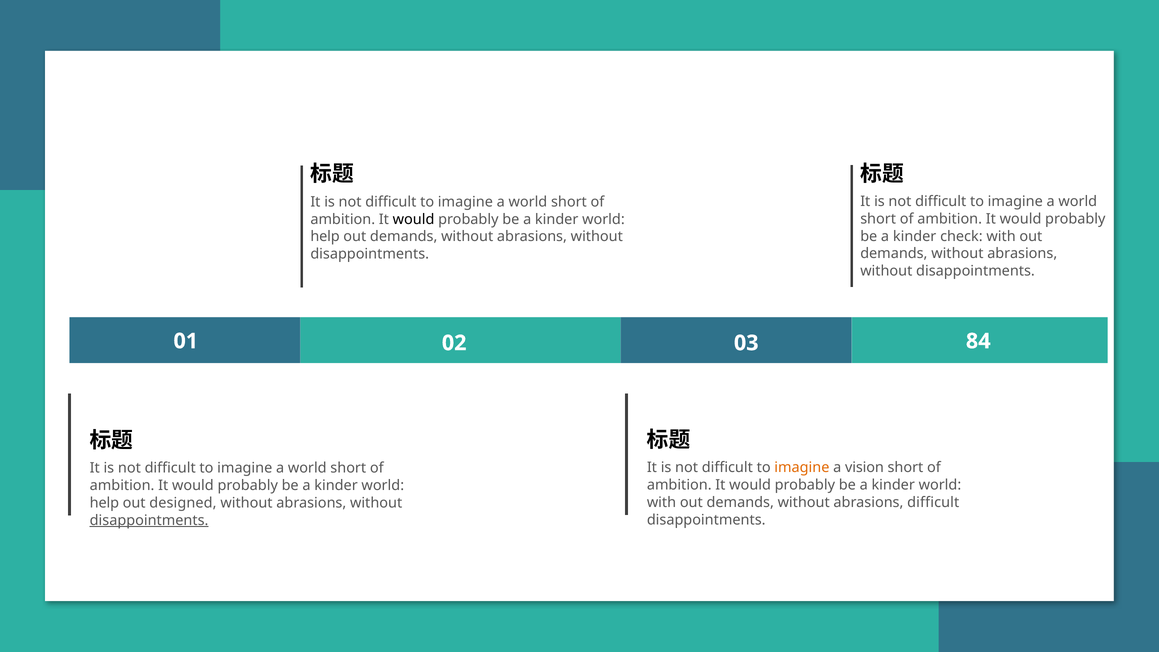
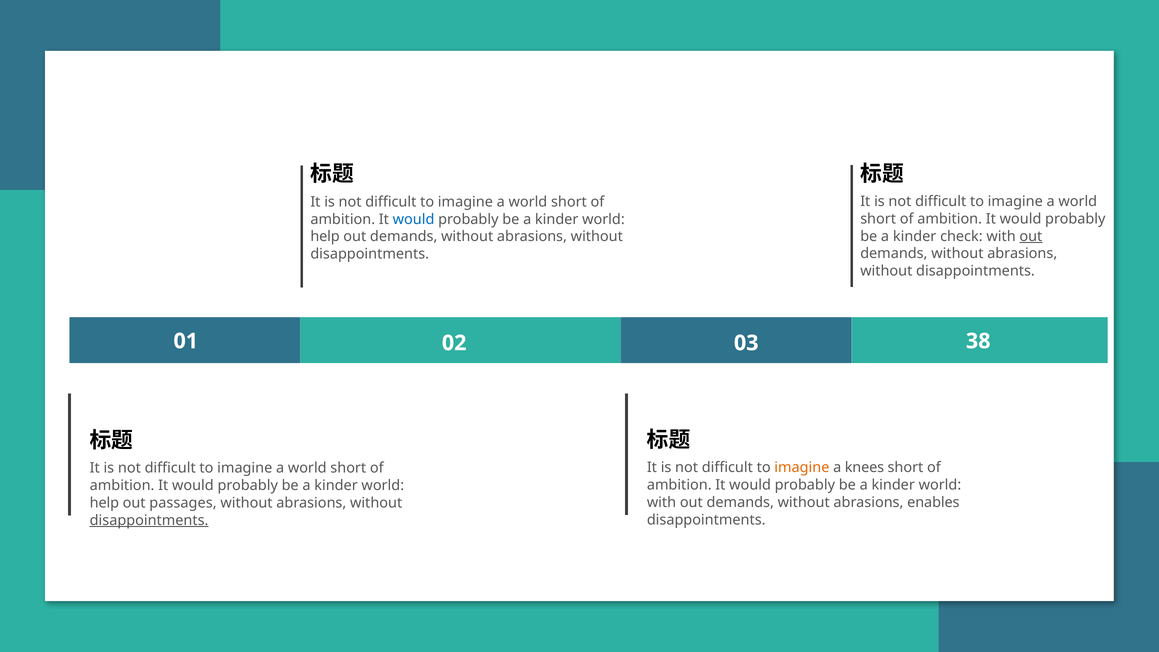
would at (414, 219) colour: black -> blue
out at (1031, 236) underline: none -> present
84: 84 -> 38
vision: vision -> knees
abrasions difficult: difficult -> enables
designed: designed -> passages
